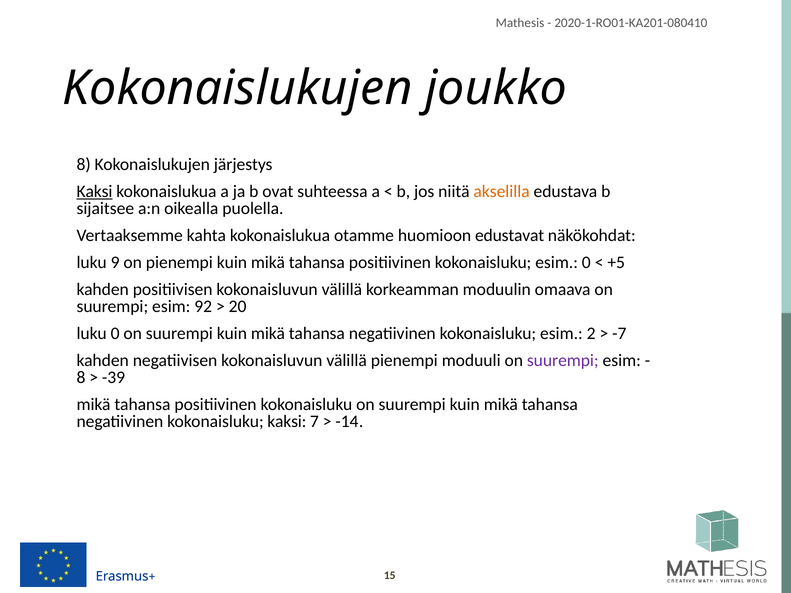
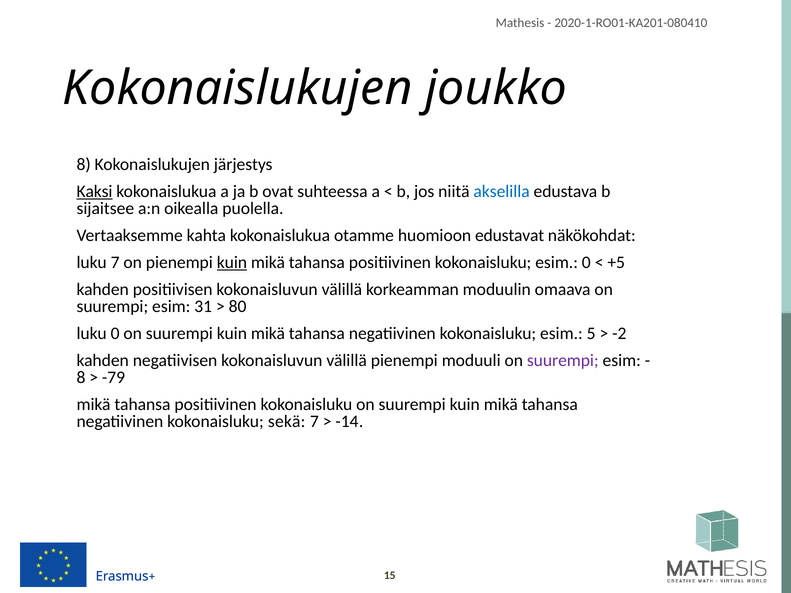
akselilla colour: orange -> blue
luku 9: 9 -> 7
kuin at (232, 263) underline: none -> present
92: 92 -> 31
20: 20 -> 80
2: 2 -> 5
-7: -7 -> -2
-39: -39 -> -79
kokonaisluku kaksi: kaksi -> sekä
